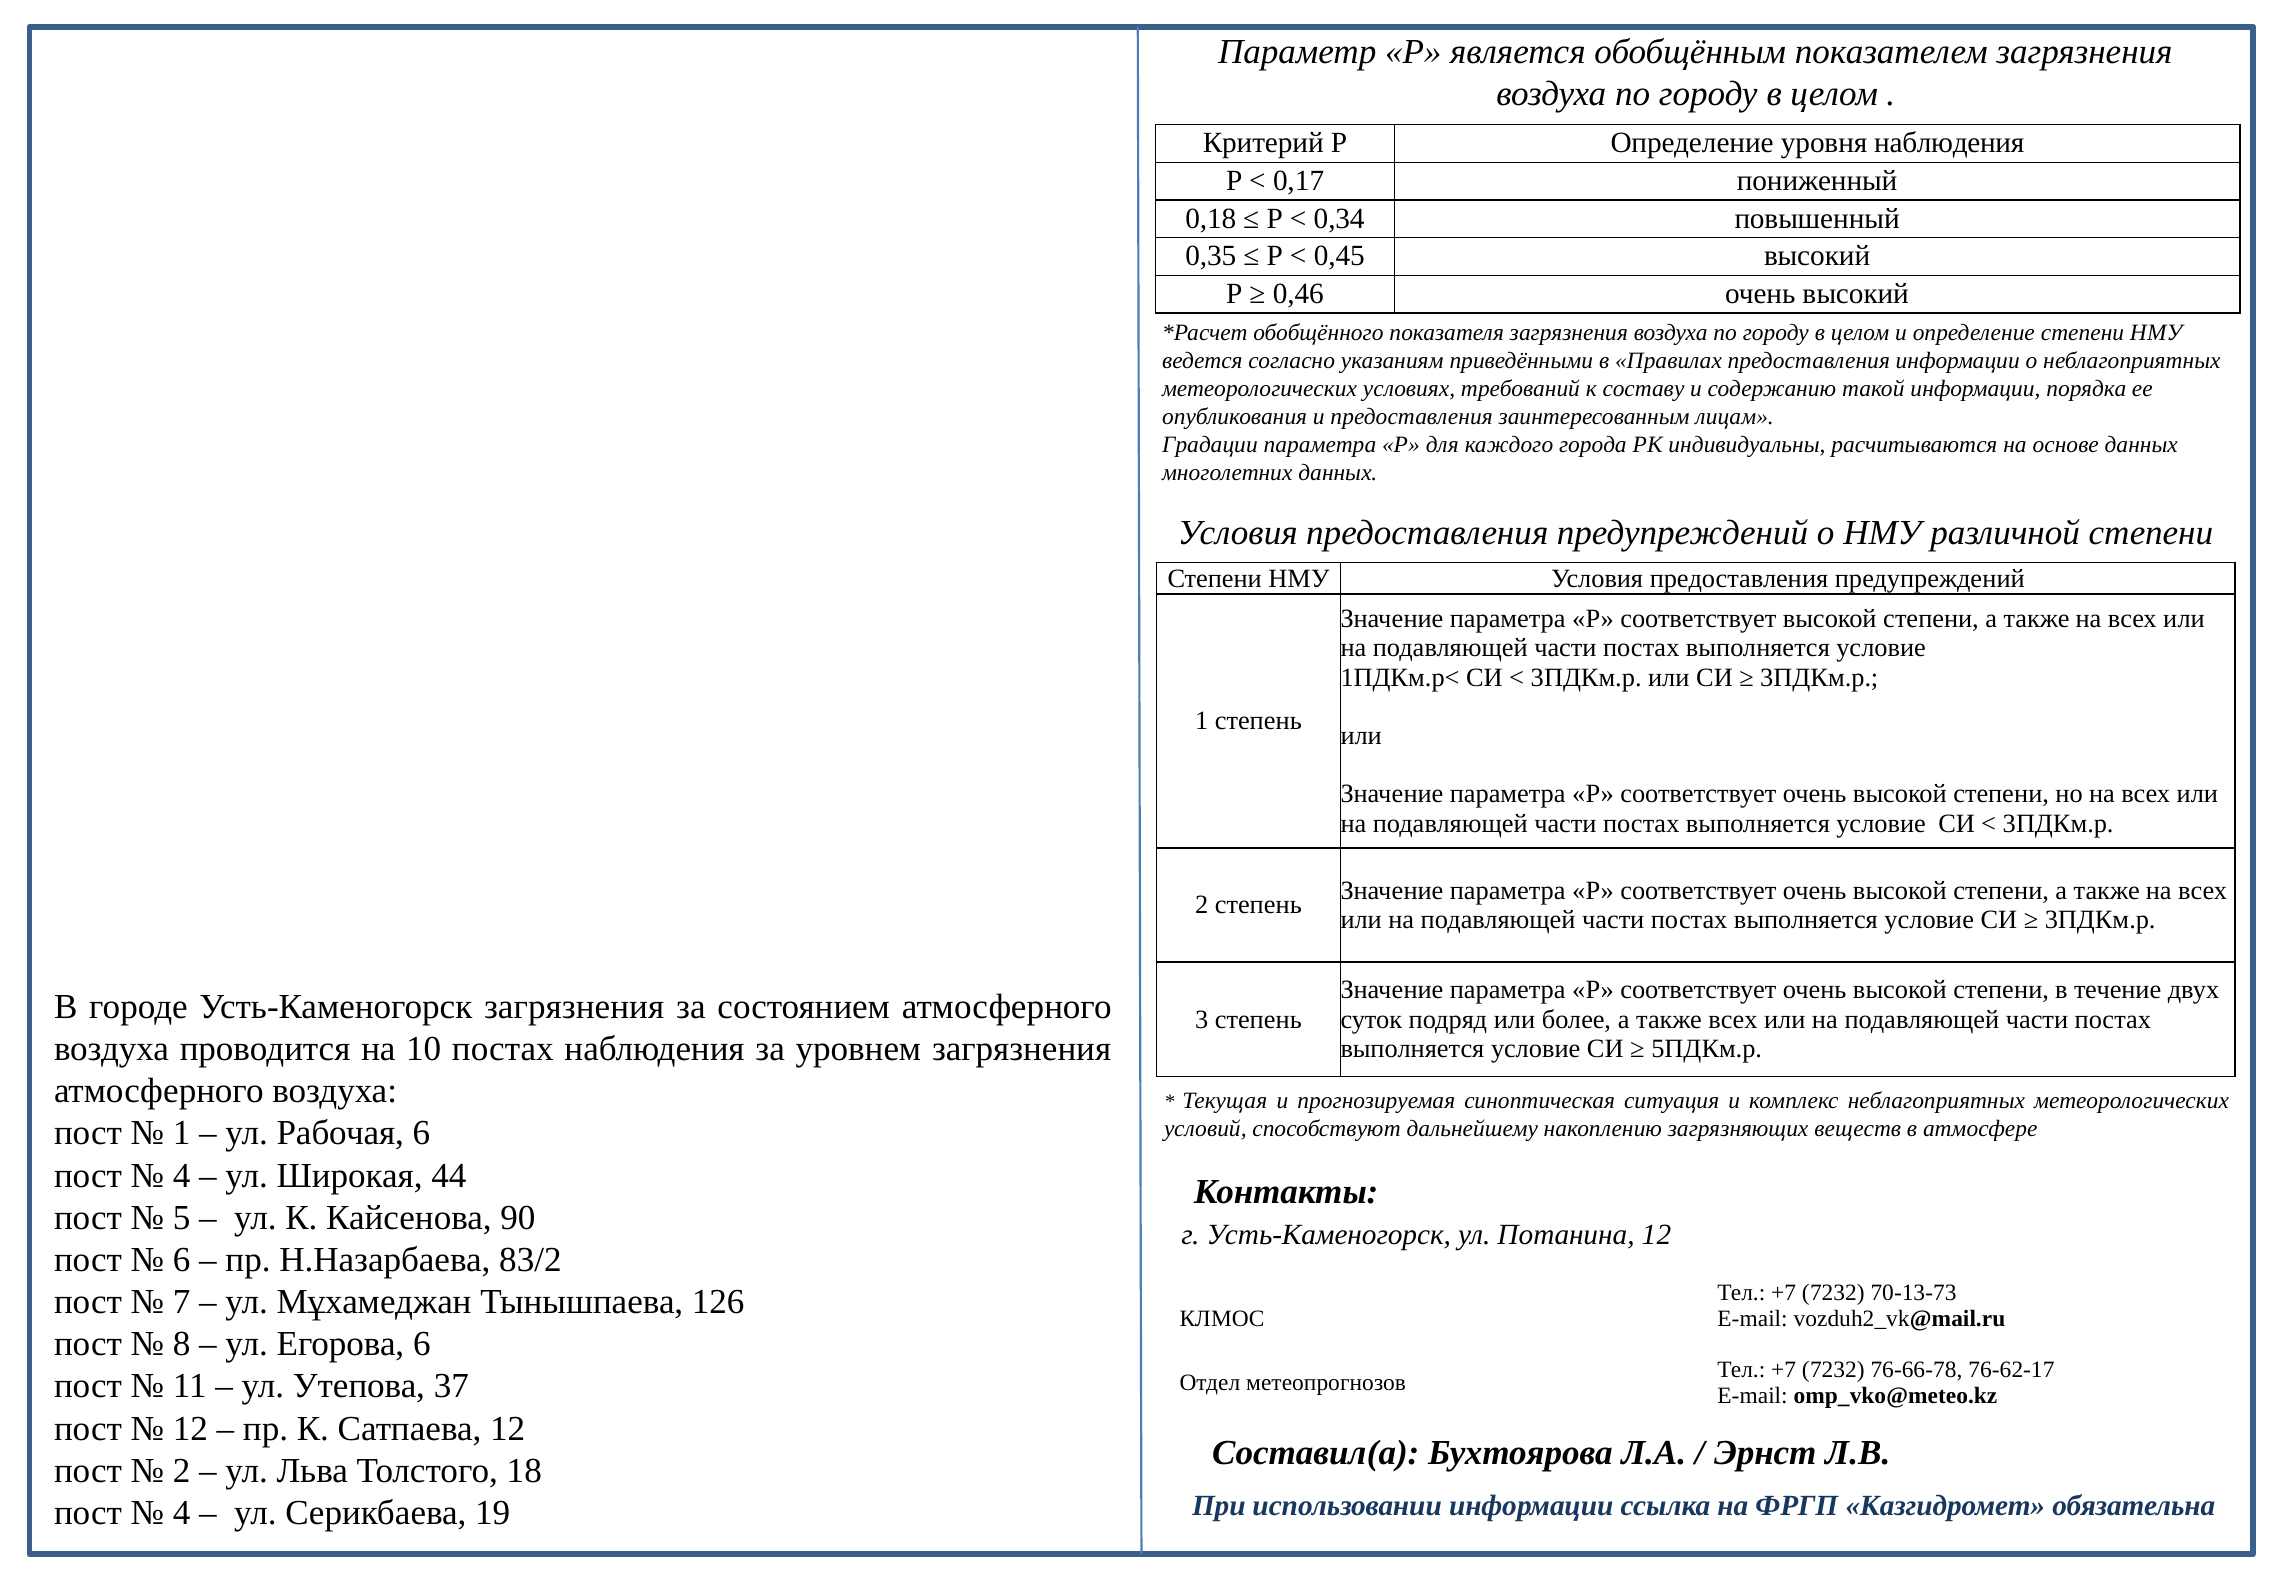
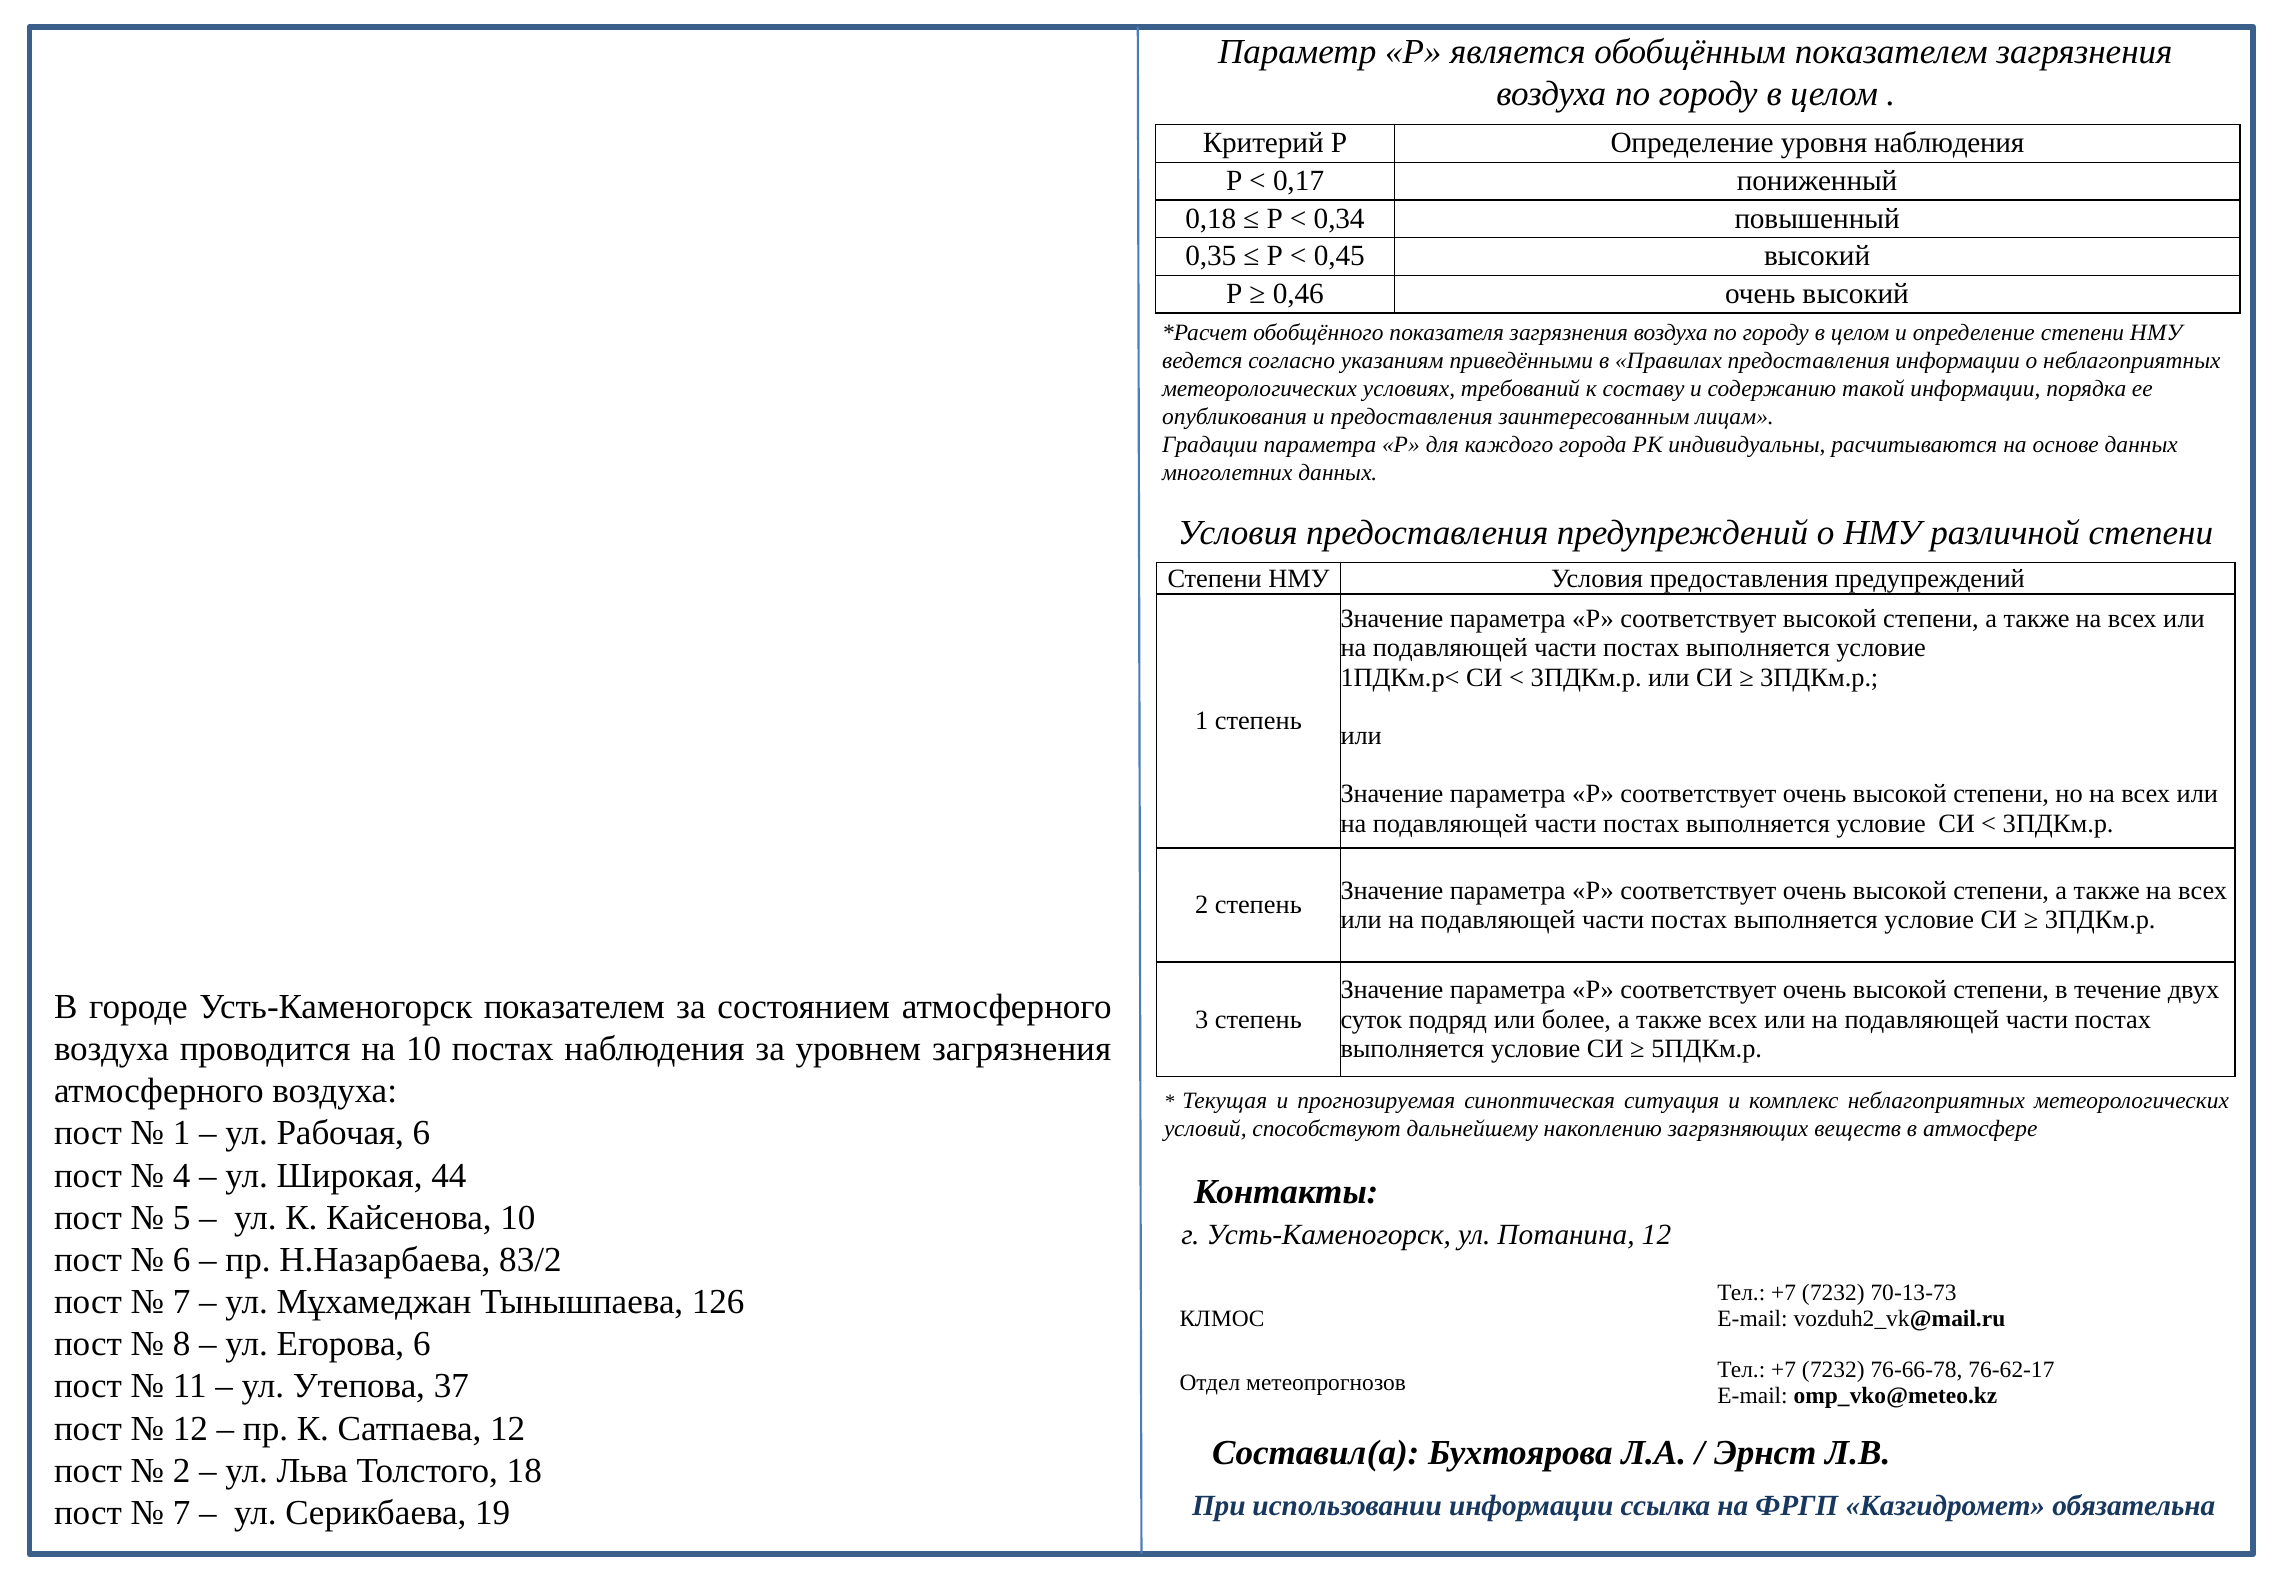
Усть-Каменогорск загрязнения: загрязнения -> показателем
Кайсенова 90: 90 -> 10
4 at (182, 1512): 4 -> 7
